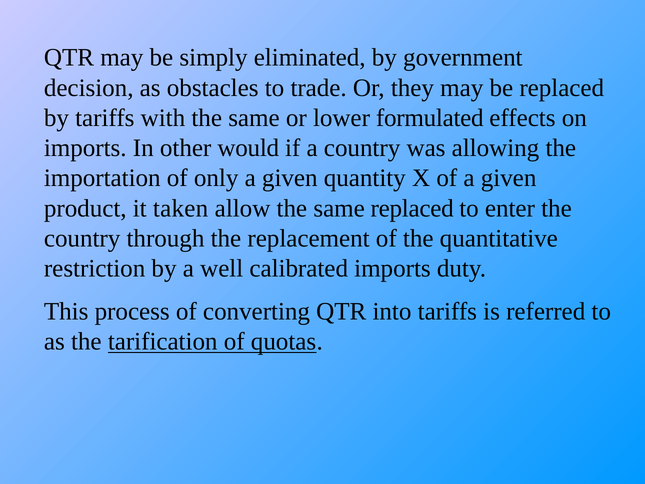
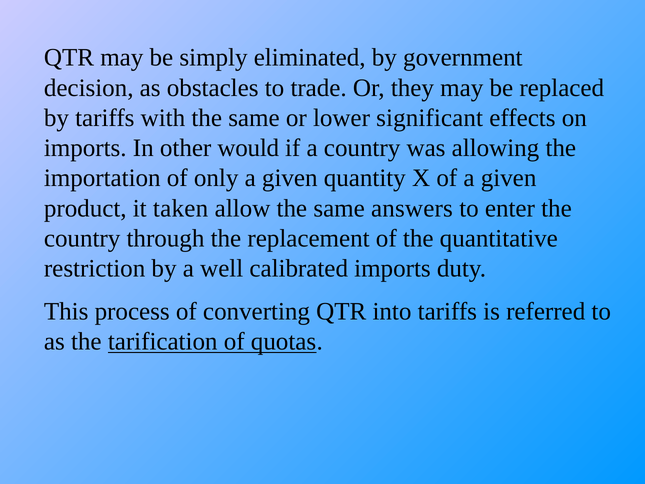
formulated: formulated -> significant
same replaced: replaced -> answers
